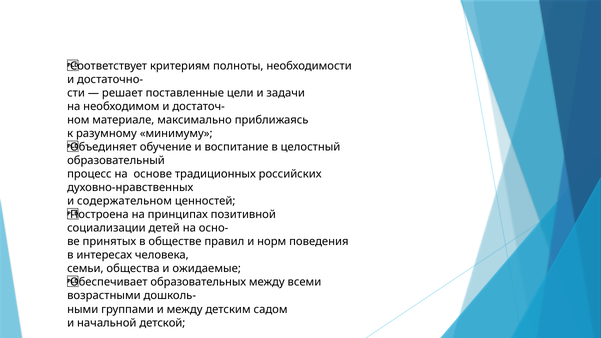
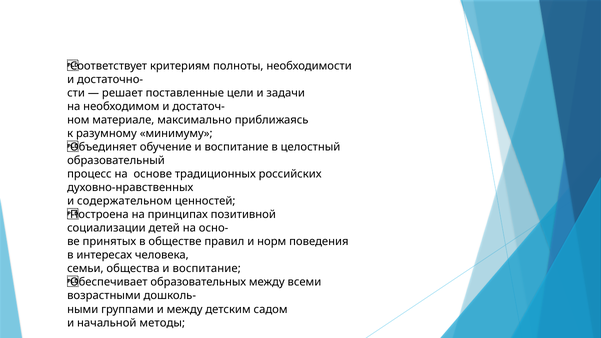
общества и ожидаемые: ожидаемые -> воспитание
детской: детской -> методы
